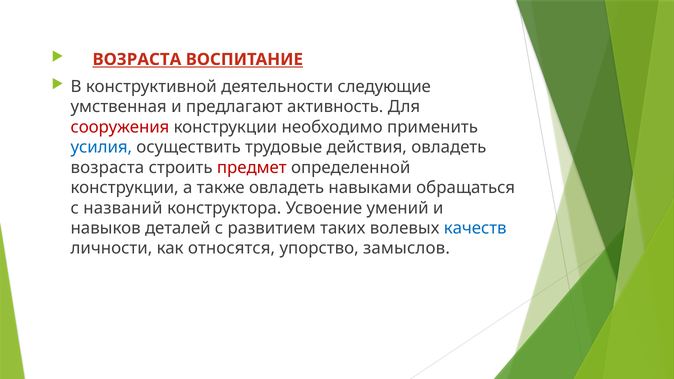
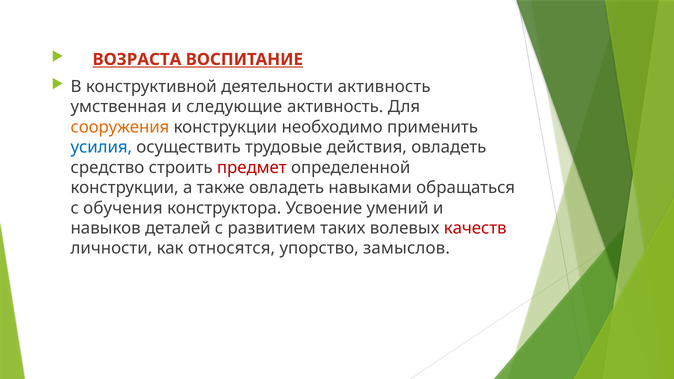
деятельности следующие: следующие -> активность
предлагают: предлагают -> следующие
сооружения colour: red -> orange
возраста at (107, 168): возраста -> средство
названий: названий -> обучения
качеств colour: blue -> red
